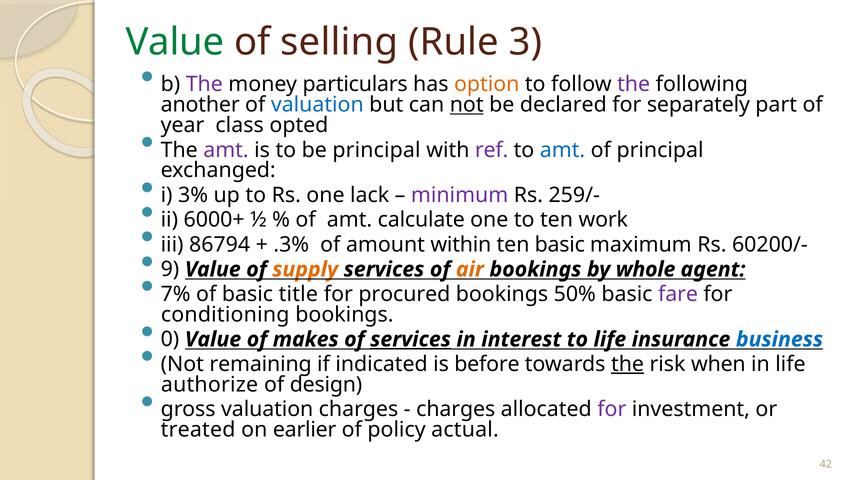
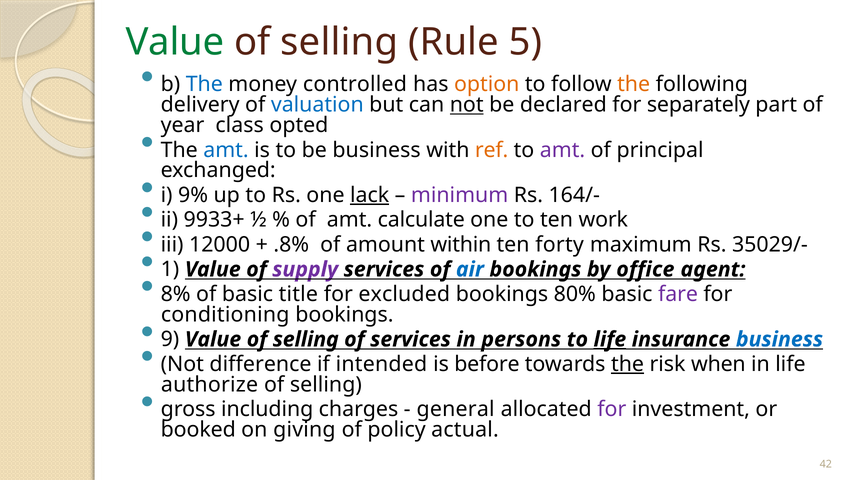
3: 3 -> 5
The at (204, 84) colour: purple -> blue
particulars: particulars -> controlled
the at (634, 84) colour: purple -> orange
another: another -> delivery
amt at (226, 150) colour: purple -> blue
be principal: principal -> business
ref colour: purple -> orange
amt at (562, 150) colour: blue -> purple
3%: 3% -> 9%
lack underline: none -> present
259/-: 259/- -> 164/-
6000+: 6000+ -> 9933+
86794: 86794 -> 12000
.3%: .3% -> .8%
ten basic: basic -> forty
60200/-: 60200/- -> 35029/-
9: 9 -> 1
supply colour: orange -> purple
air colour: orange -> blue
whole: whole -> office
7%: 7% -> 8%
procured: procured -> excluded
50%: 50% -> 80%
0: 0 -> 9
makes at (306, 340): makes -> selling
services at (411, 340) underline: present -> none
interest: interest -> persons
life at (610, 340) underline: none -> present
remaining: remaining -> difference
indicated: indicated -> intended
design at (326, 385): design -> selling
gross valuation: valuation -> including
charges at (456, 410): charges -> general
treated: treated -> booked
earlier: earlier -> giving
